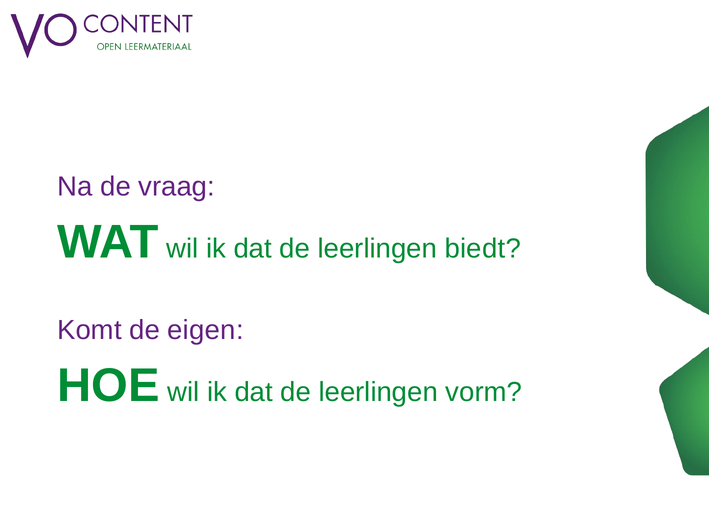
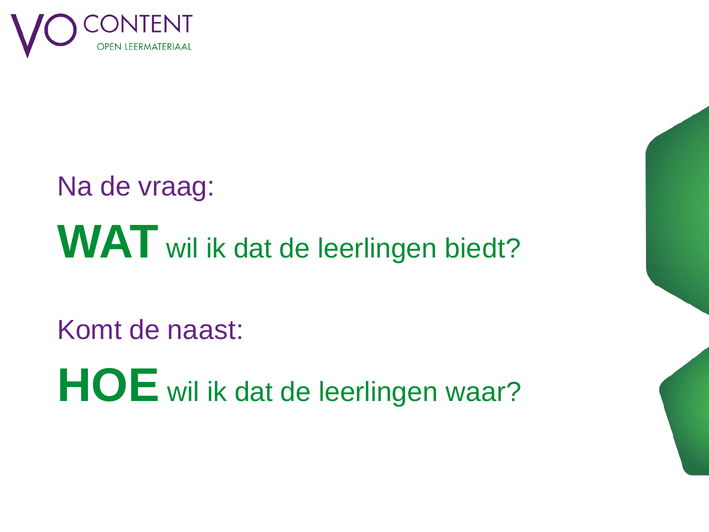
eigen: eigen -> naast
vorm: vorm -> waar
